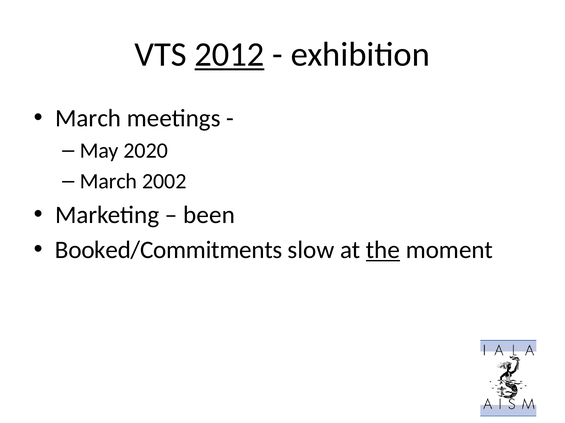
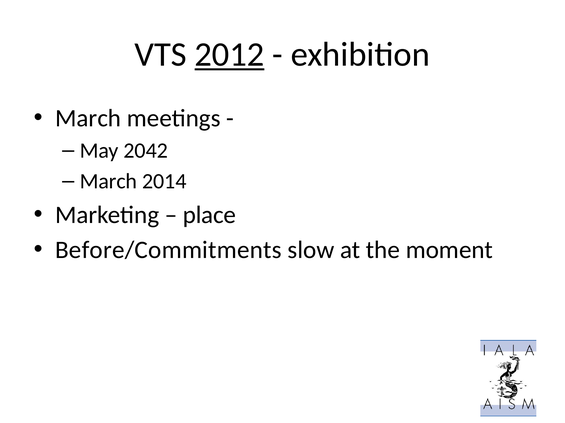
2020: 2020 -> 2042
2002: 2002 -> 2014
been: been -> place
Booked/Commitments: Booked/Commitments -> Before/Commitments
the underline: present -> none
